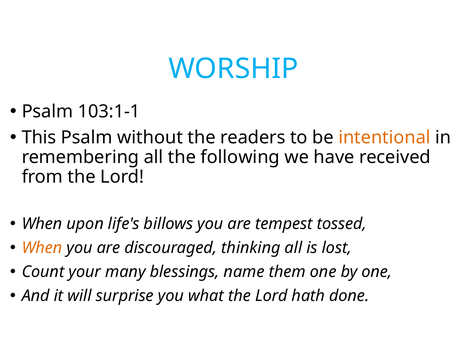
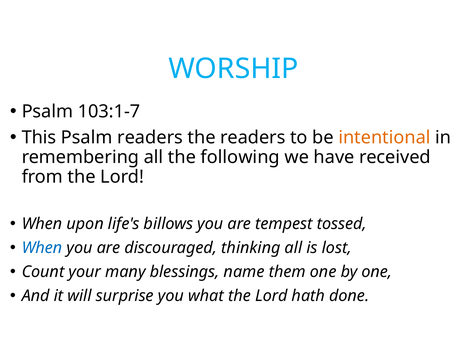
103:1-1: 103:1-1 -> 103:1-7
Psalm without: without -> readers
When at (42, 248) colour: orange -> blue
